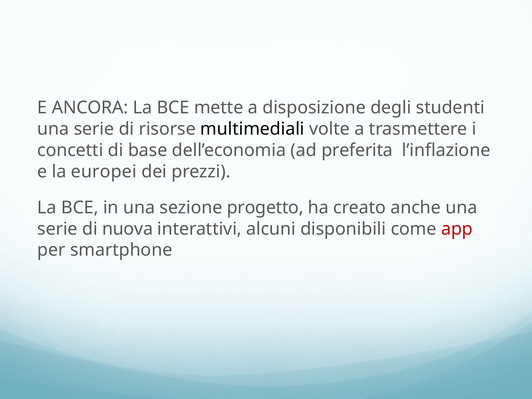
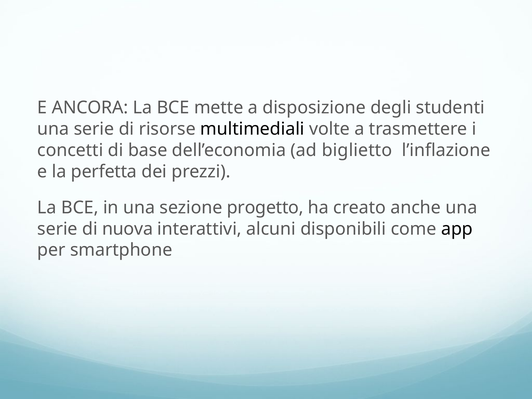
preferita: preferita -> biglietto
europei: europei -> perfetta
app colour: red -> black
